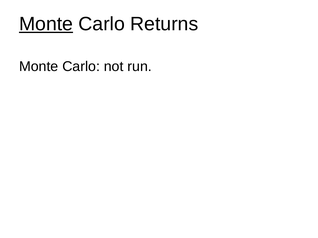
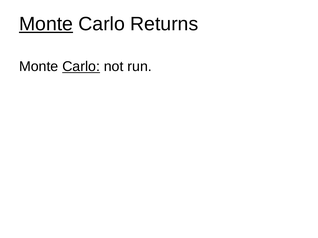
Carlo at (81, 67) underline: none -> present
